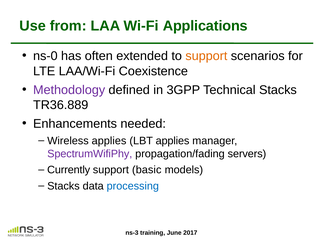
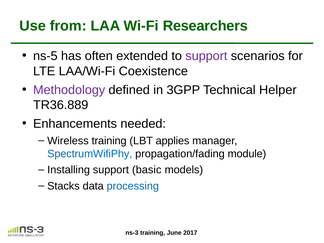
Applications: Applications -> Researchers
ns-0: ns-0 -> ns-5
support at (206, 56) colour: orange -> purple
Technical Stacks: Stacks -> Helper
Wireless applies: applies -> training
SpectrumWifiPhy colour: purple -> blue
servers: servers -> module
Currently: Currently -> Installing
